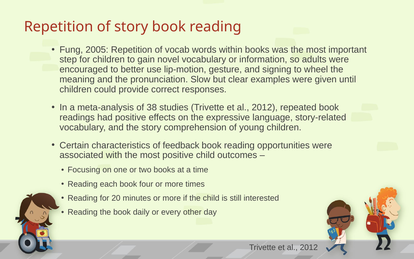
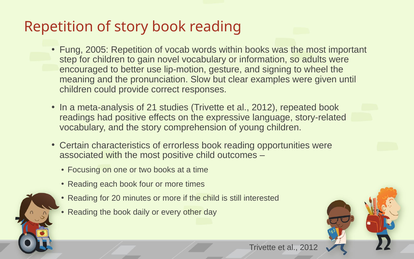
38: 38 -> 21
feedback: feedback -> errorless
